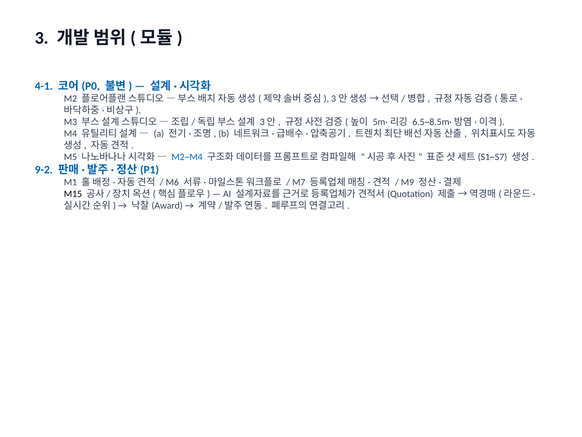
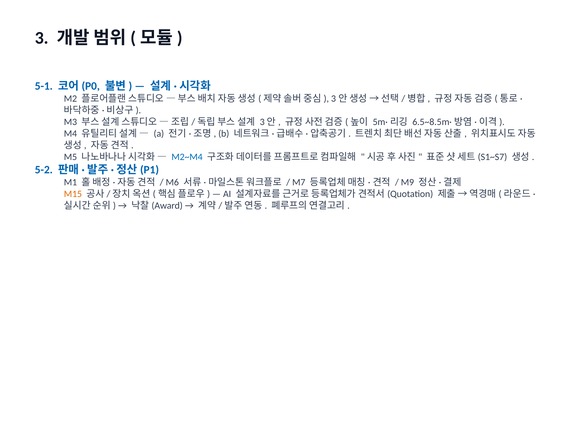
4-1: 4-1 -> 5-1
9-2: 9-2 -> 5-2
M15 colour: black -> orange
